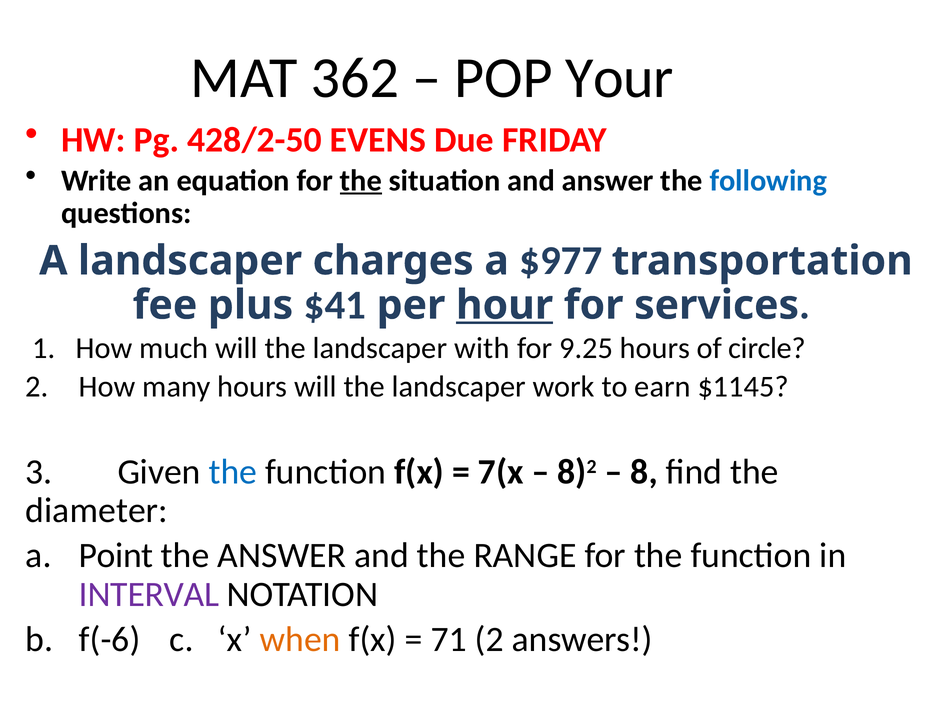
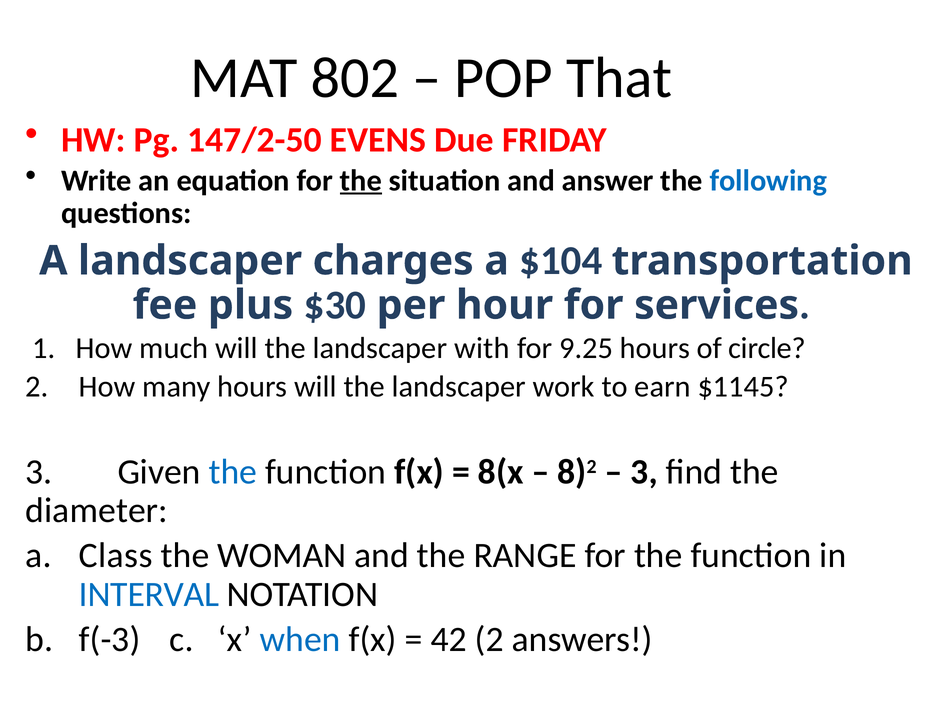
362: 362 -> 802
Your: Your -> That
428/2-50: 428/2-50 -> 147/2-50
$977: $977 -> $104
$41: $41 -> $30
hour underline: present -> none
7(x: 7(x -> 8(x
8 at (644, 472): 8 -> 3
Point: Point -> Class
the ANSWER: ANSWER -> WOMAN
INTERVAL colour: purple -> blue
f(-6: f(-6 -> f(-3
when colour: orange -> blue
71: 71 -> 42
